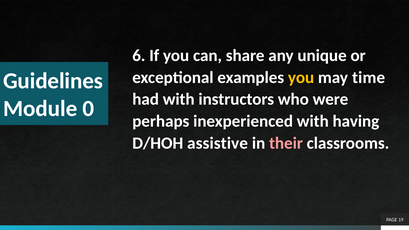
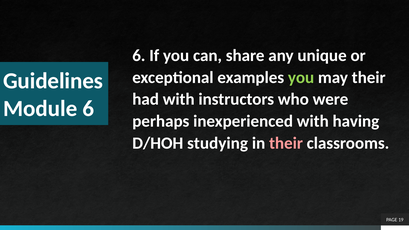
you at (301, 78) colour: yellow -> light green
may time: time -> their
Module 0: 0 -> 6
assistive: assistive -> studying
